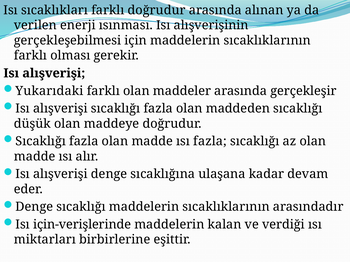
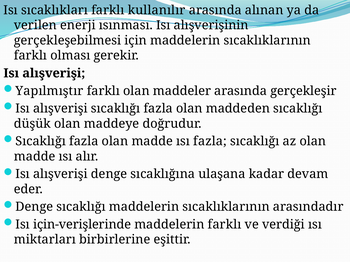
farklı doğrudur: doğrudur -> kullanılır
Yukarıdaki: Yukarıdaki -> Yapılmıştır
maddelerin kalan: kalan -> farklı
